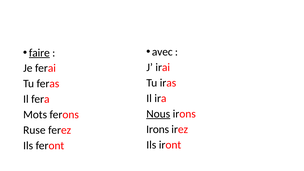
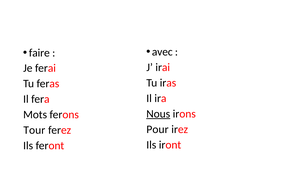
faire underline: present -> none
Irons at (158, 129): Irons -> Pour
Ruse: Ruse -> Tour
